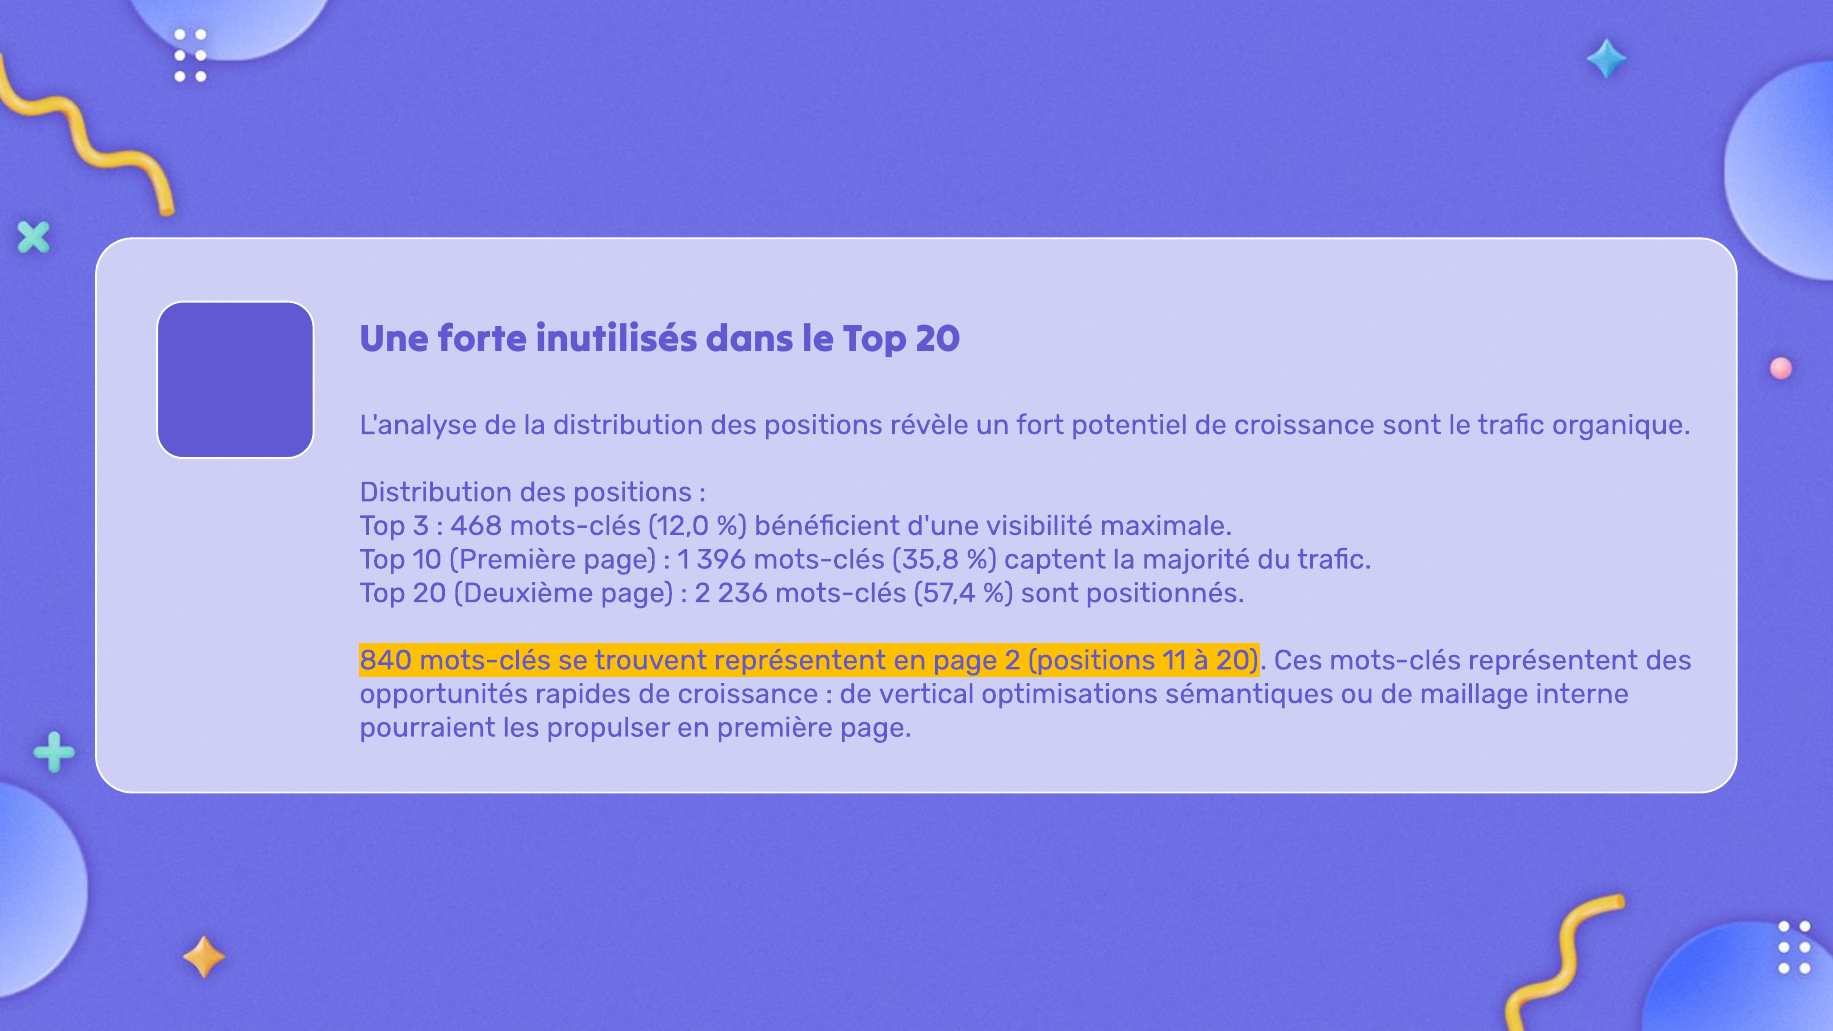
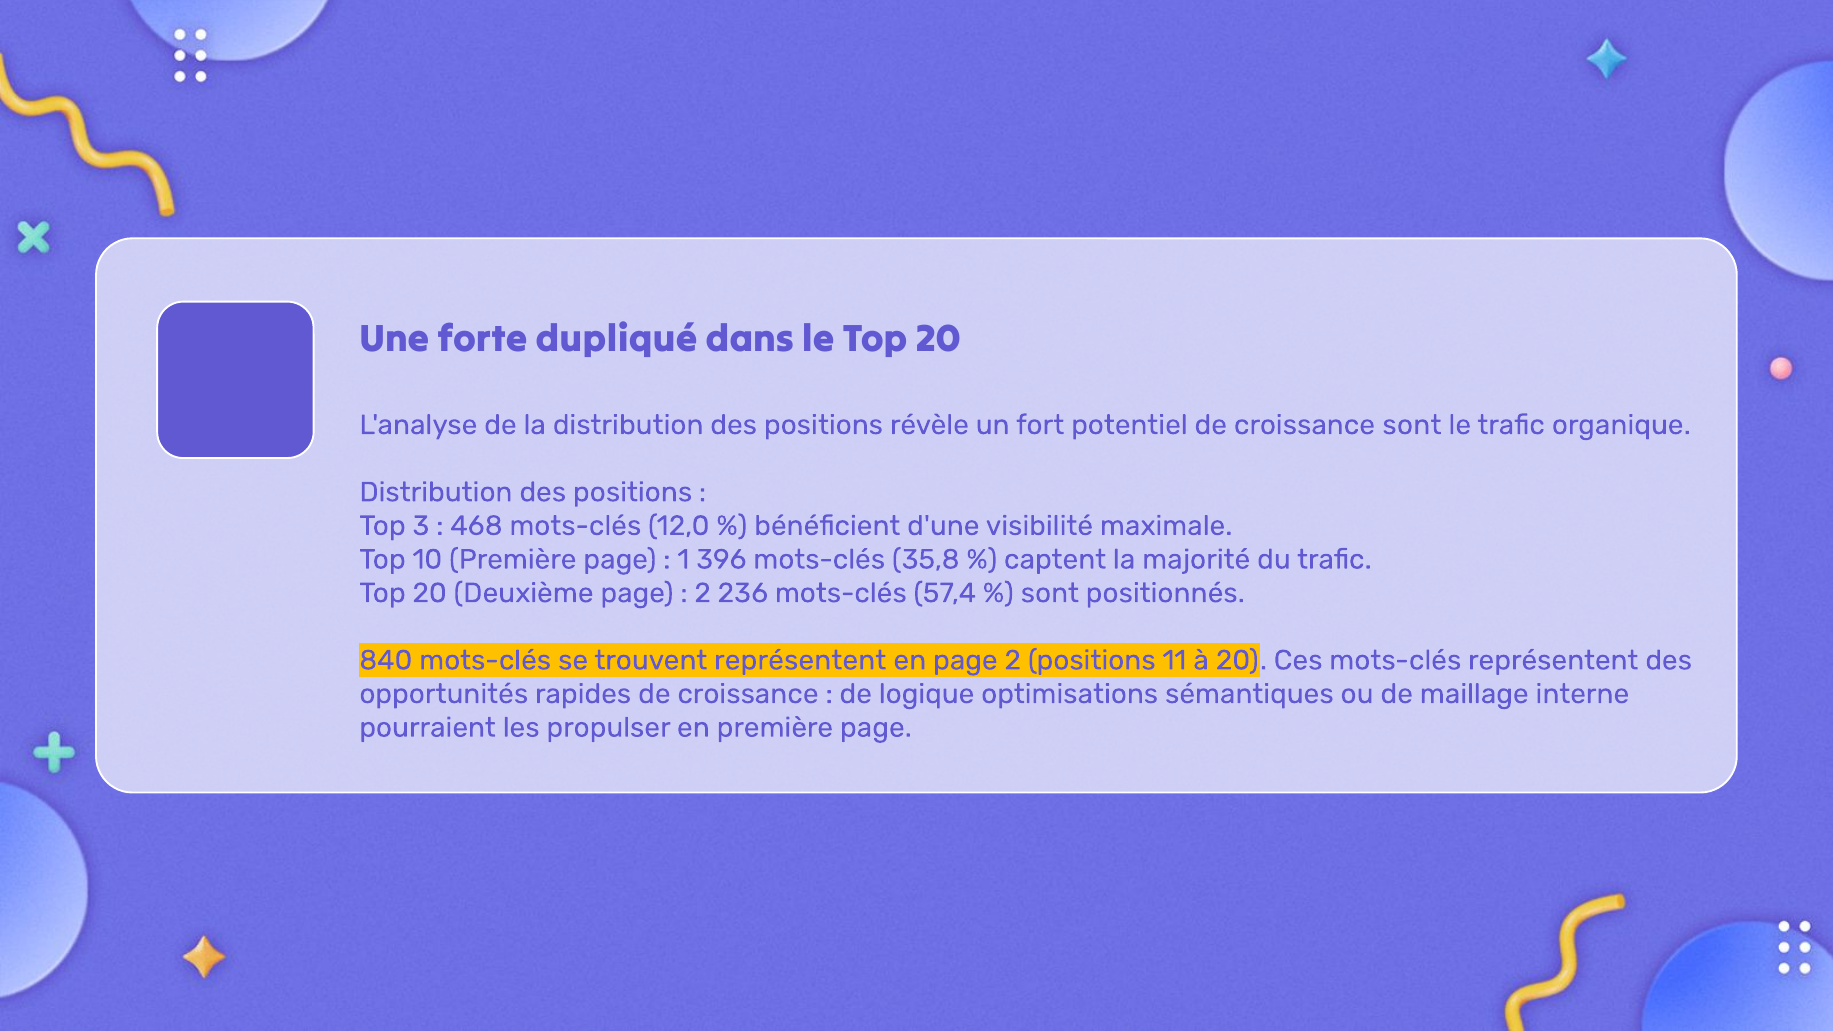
inutilisés: inutilisés -> dupliqué
vertical: vertical -> logique
